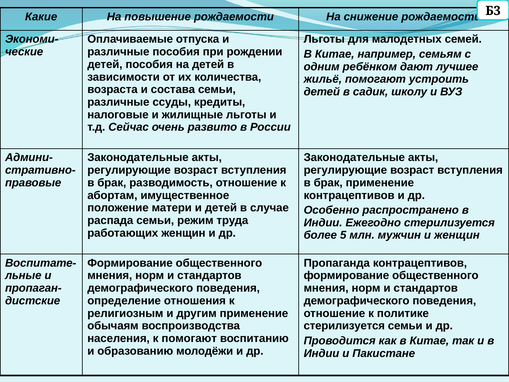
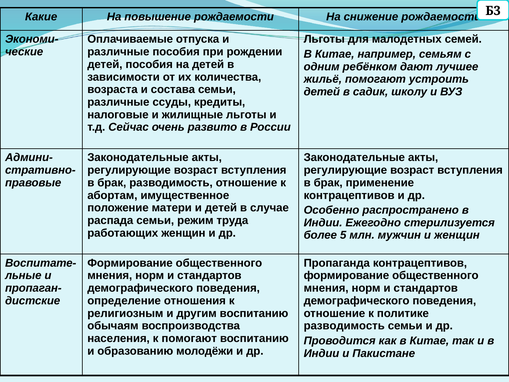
другим применение: применение -> воспитанию
стерилизуется at (344, 326): стерилизуется -> разводимость
